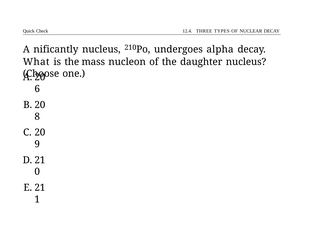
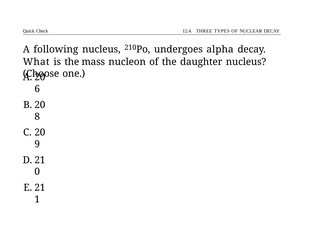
nificantly: nificantly -> following
